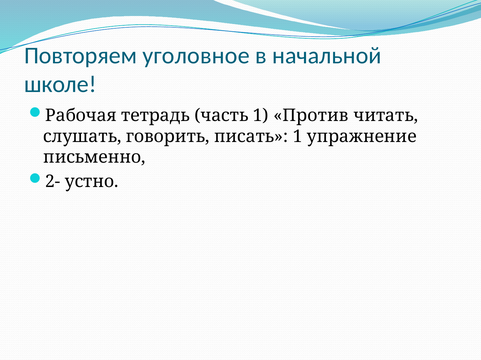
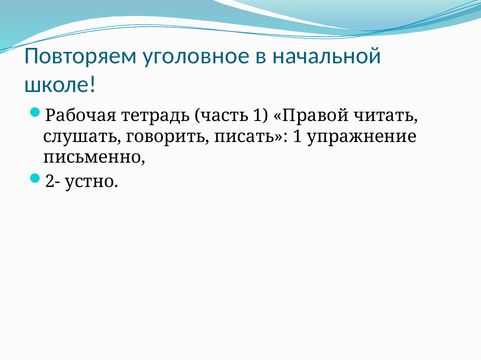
Против: Против -> Правой
